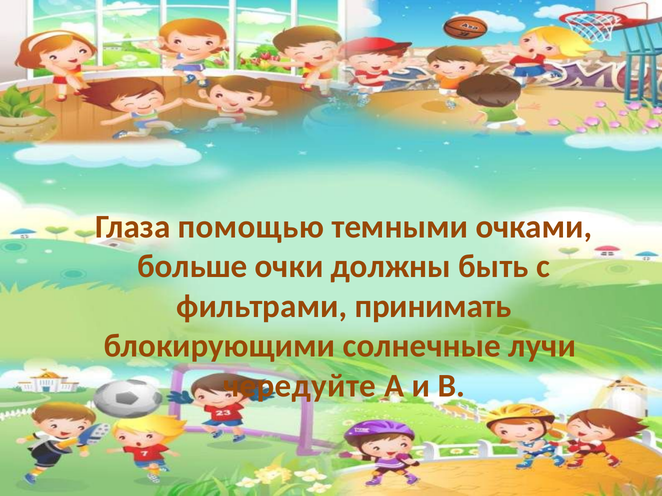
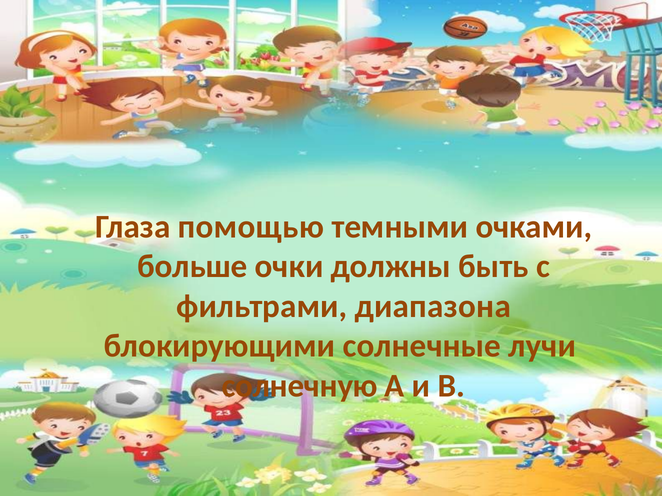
принимать: принимать -> диапазона
чередуйте: чередуйте -> солнечную
